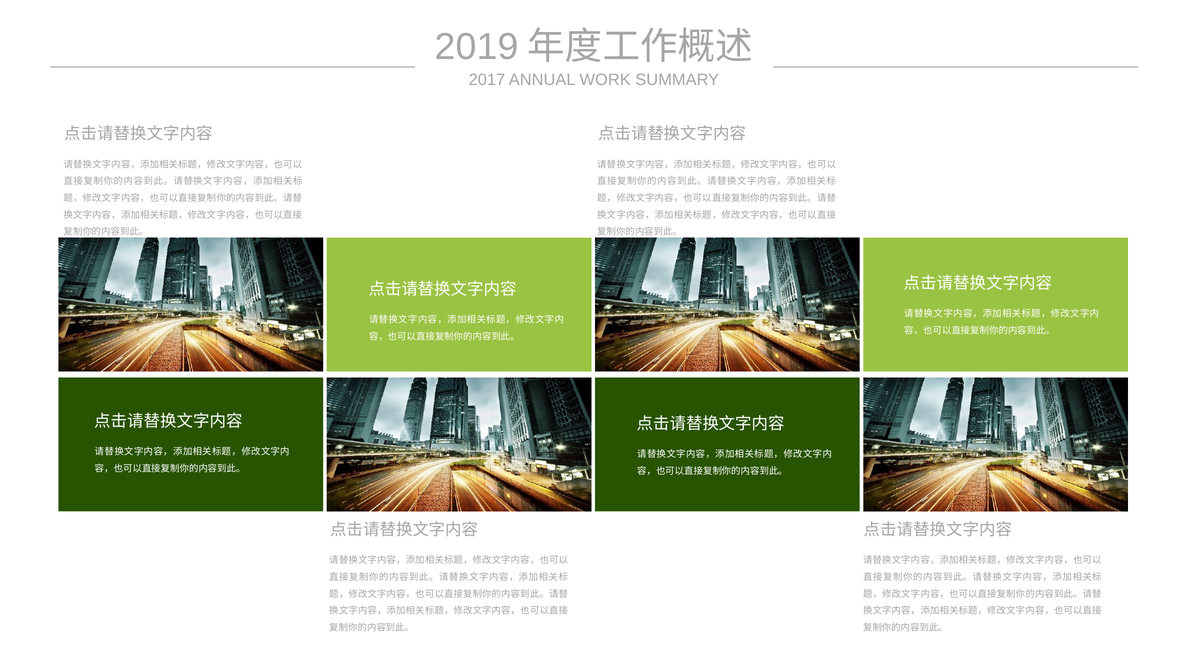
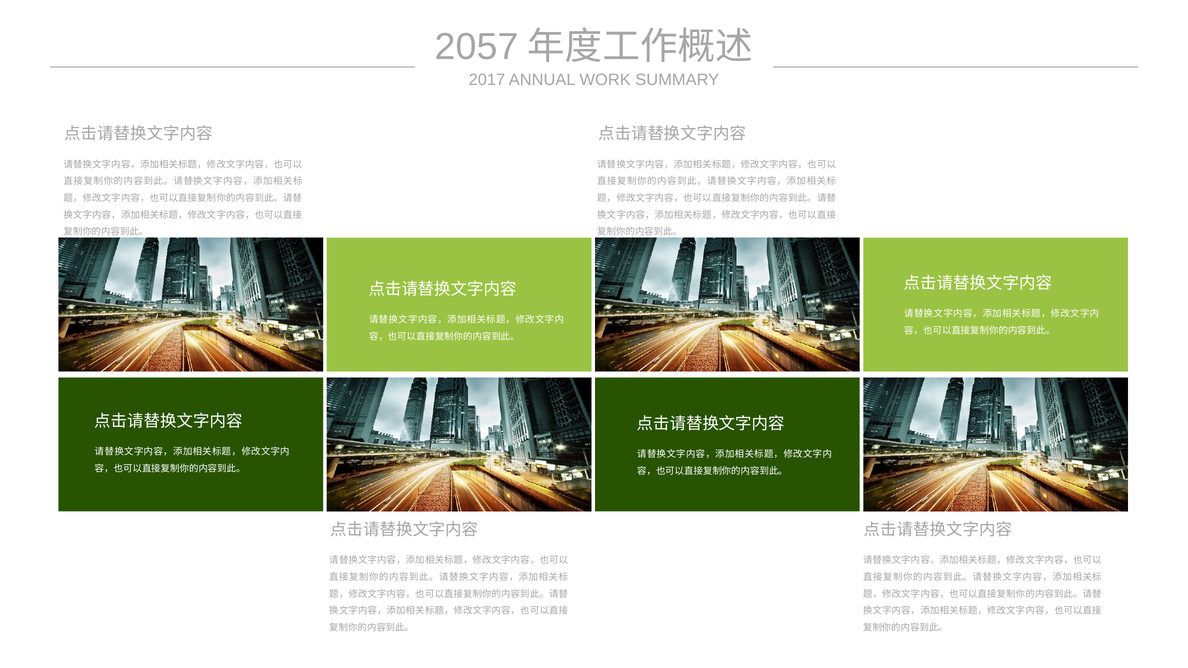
2019: 2019 -> 2057
